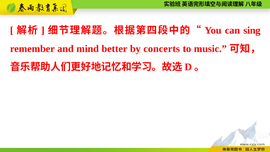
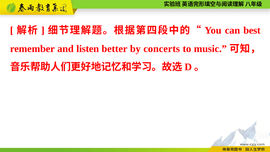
sing: sing -> best
mind: mind -> listen
